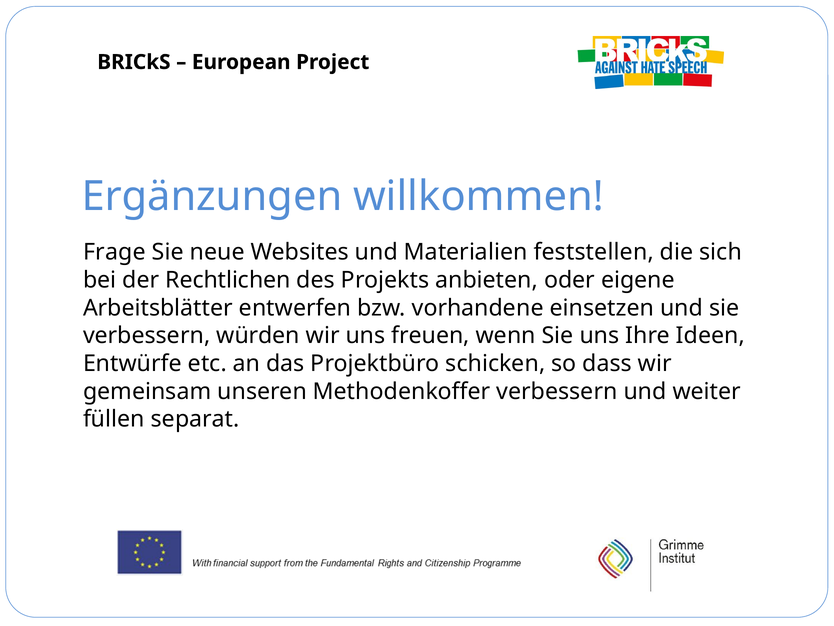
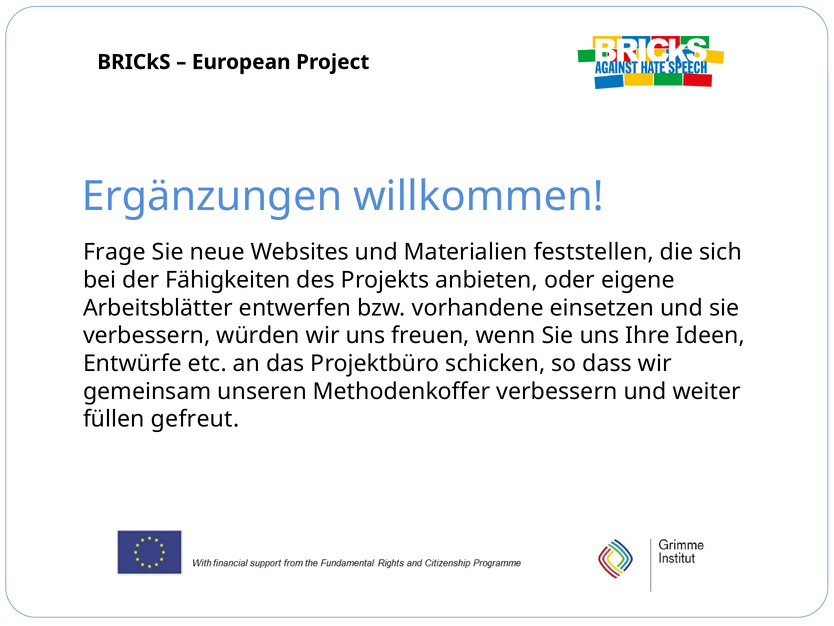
Rechtlichen: Rechtlichen -> Fähigkeiten
separat: separat -> gefreut
